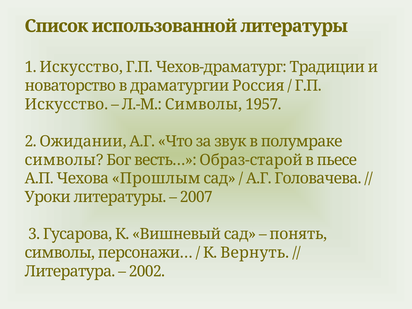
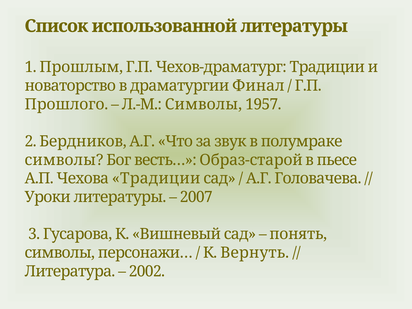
1 Искусство: Искусство -> Прошлым
Россия: Россия -> Финал
Искусство at (66, 104): Искусство -> Прошлого
Ожидании: Ожидании -> Бердников
Чехова Прошлым: Прошлым -> Традиции
